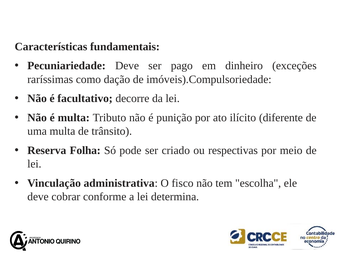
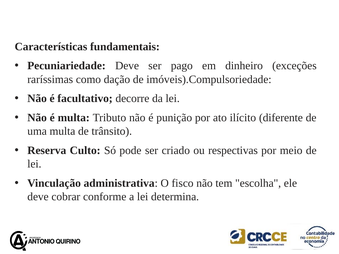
Folha: Folha -> Culto
